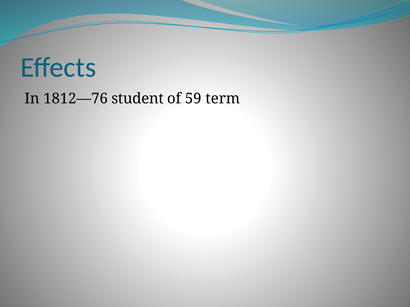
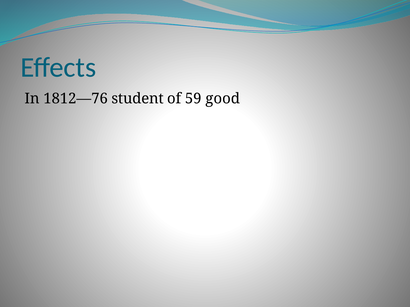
term: term -> good
